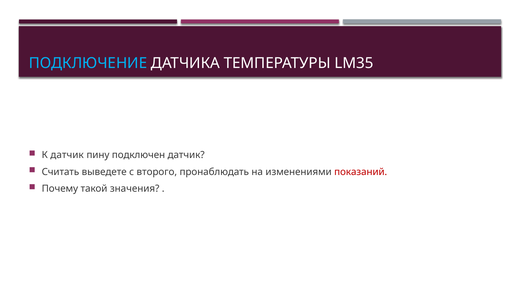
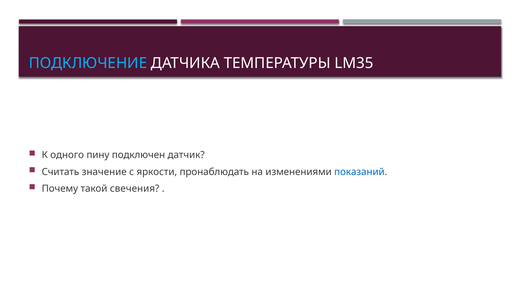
К датчик: датчик -> одного
выведете: выведете -> значение
второго: второго -> яркости
показаний colour: red -> blue
значения: значения -> свечения
